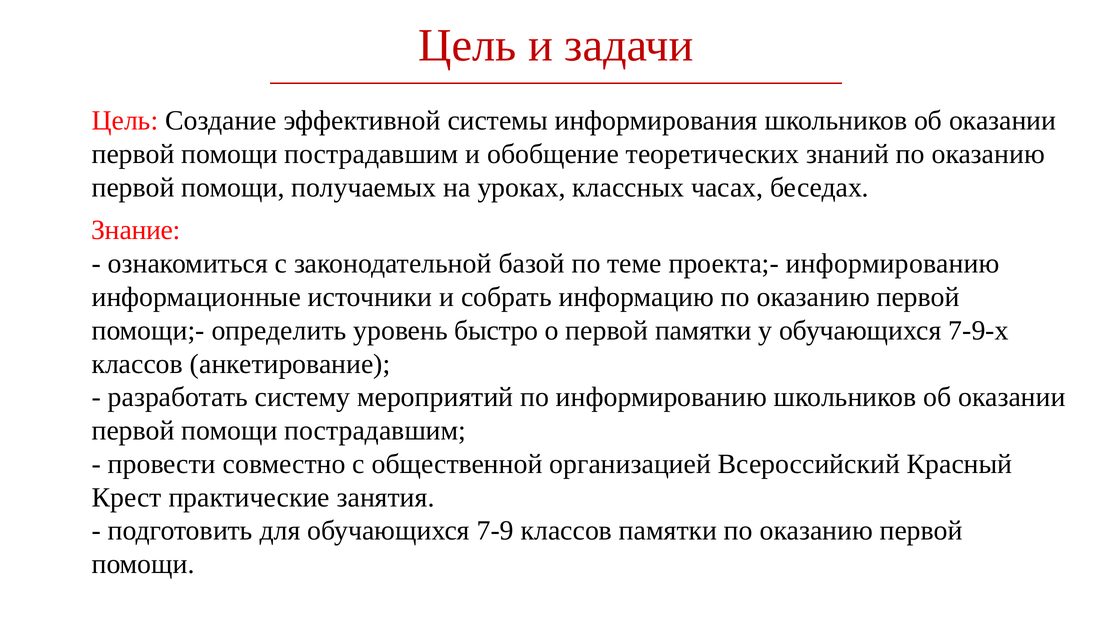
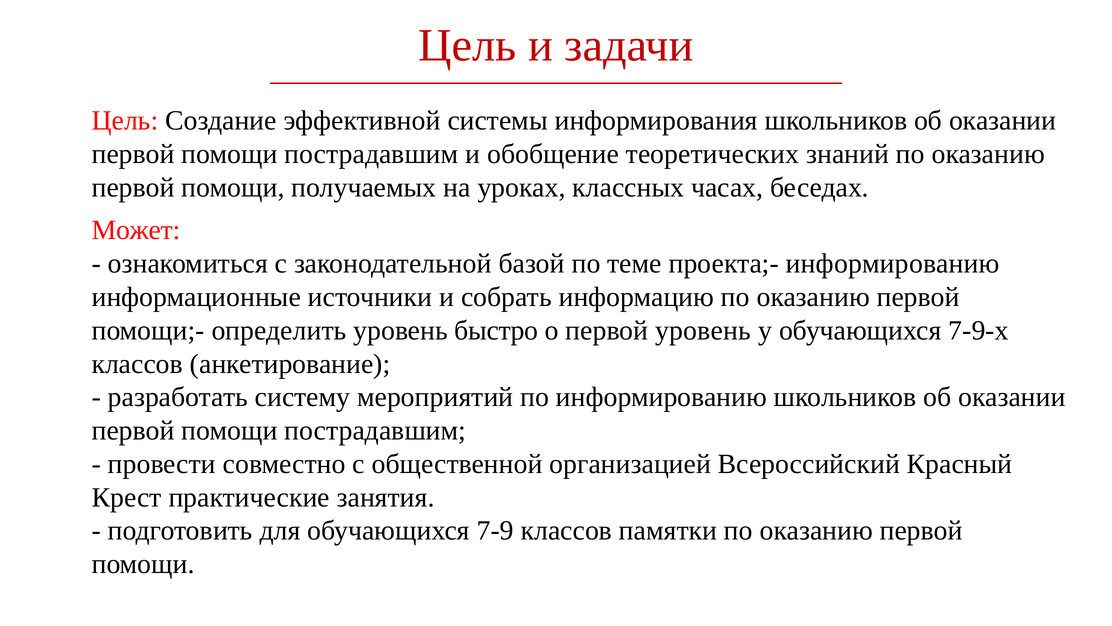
Знание: Знание -> Может
первой памятки: памятки -> уровень
